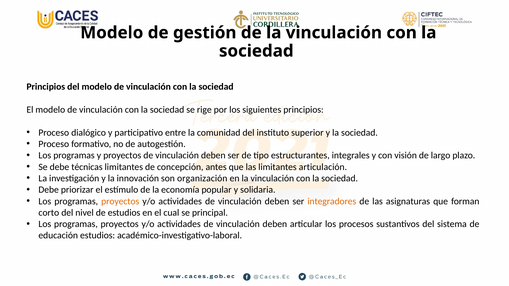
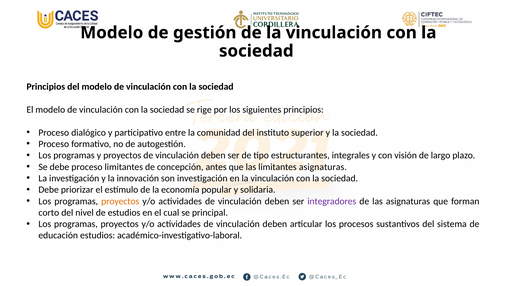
debe técnicas: técnicas -> proceso
limitantes articulación: articulación -> asignaturas
son organización: organización -> investigación
integradores colour: orange -> purple
